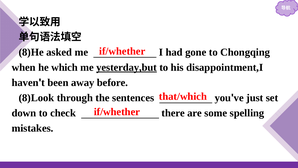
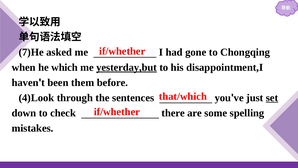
8)He: 8)He -> 7)He
away: away -> them
8)Look: 8)Look -> 4)Look
set underline: none -> present
